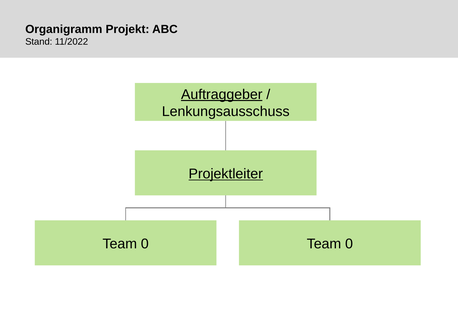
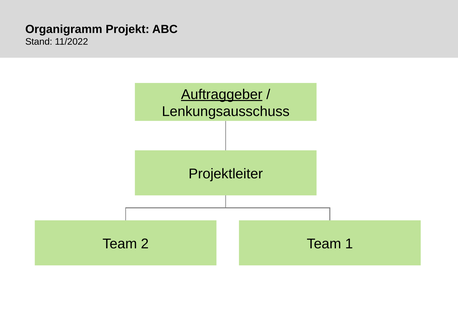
Projektleiter underline: present -> none
0 at (145, 244): 0 -> 2
0 at (349, 244): 0 -> 1
